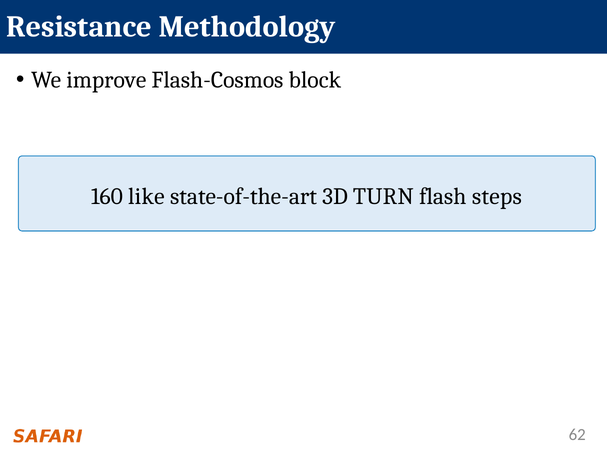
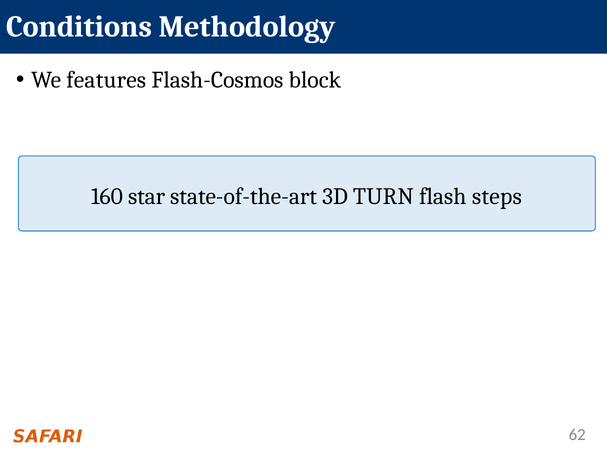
Resistance: Resistance -> Conditions
improve: improve -> features
like: like -> star
